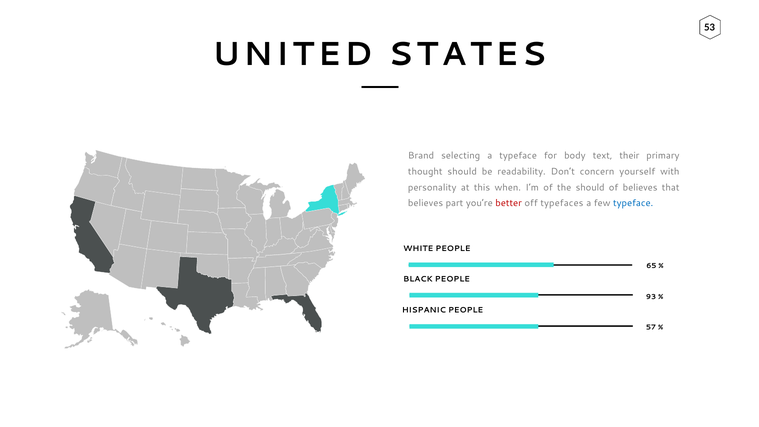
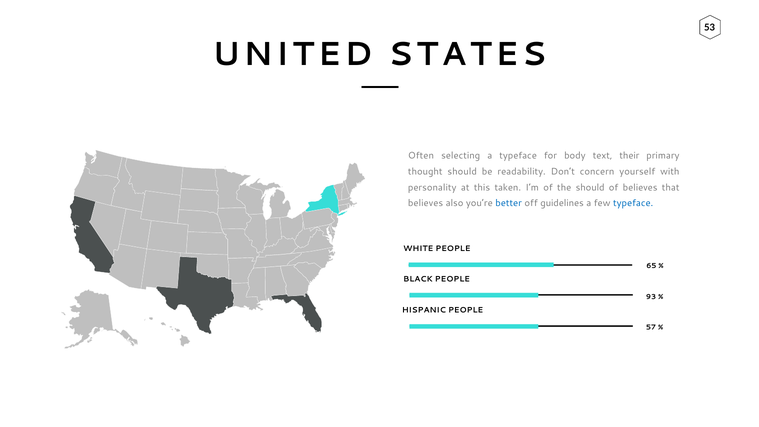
Brand: Brand -> Often
when: when -> taken
part: part -> also
better colour: red -> blue
typefaces: typefaces -> guidelines
